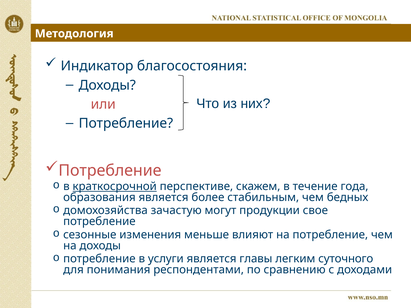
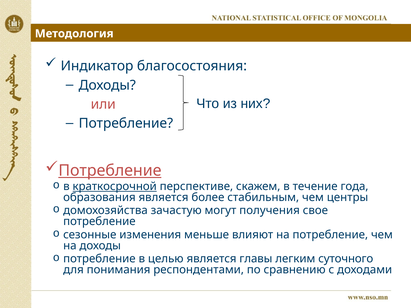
Потребление at (110, 171) underline: none -> present
бедных: бедных -> центры
продукции: продукции -> получения
услуги: услуги -> целью
